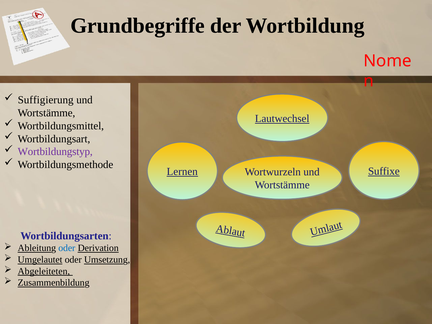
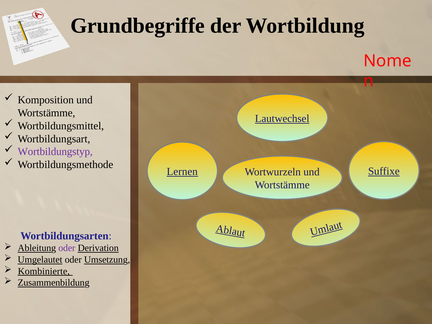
Suffigierung: Suffigierung -> Komposition
oder at (67, 248) colour: blue -> purple
Abgeleiteten: Abgeleiteten -> Kombinierte
